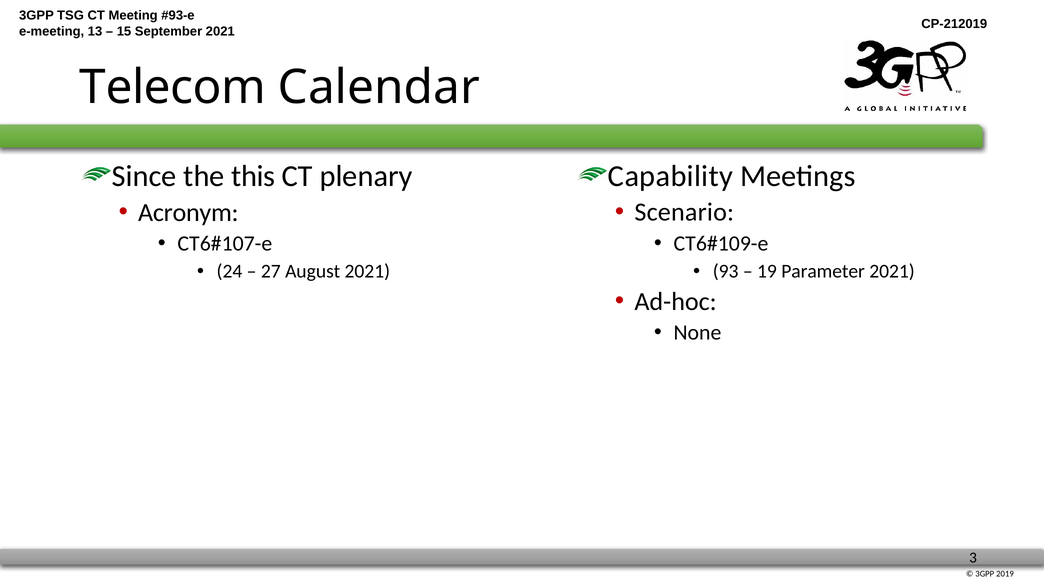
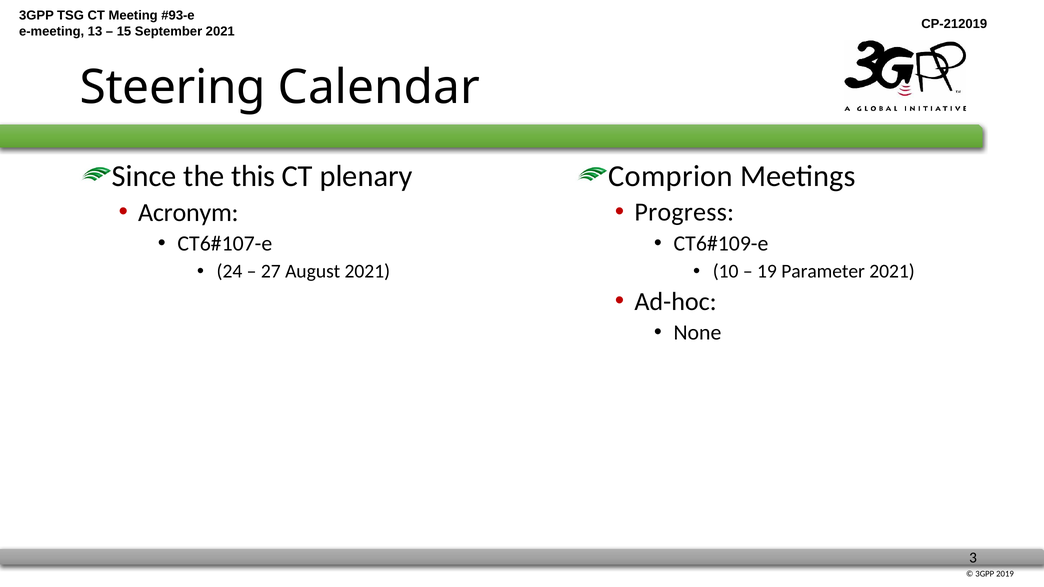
Telecom: Telecom -> Steering
Capability: Capability -> Comprion
Scenario: Scenario -> Progress
93: 93 -> 10
